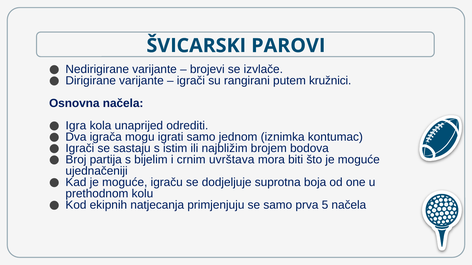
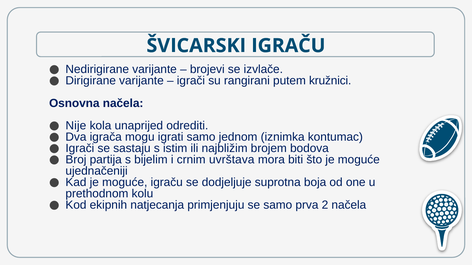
ŠVICARSKI PAROVI: PAROVI -> IGRAČU
Igra: Igra -> Nije
5: 5 -> 2
